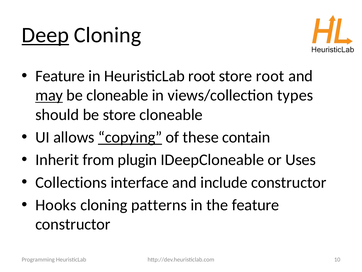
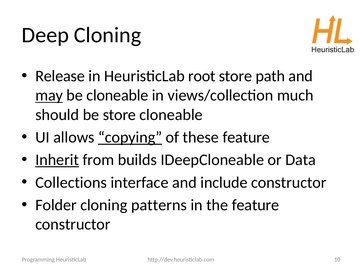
Deep underline: present -> none
Feature at (60, 76): Feature -> Release
store root: root -> path
types: types -> much
these contain: contain -> feature
Inherit underline: none -> present
plugin: plugin -> builds
Uses: Uses -> Data
Hooks: Hooks -> Folder
